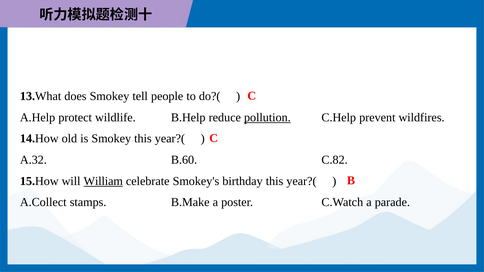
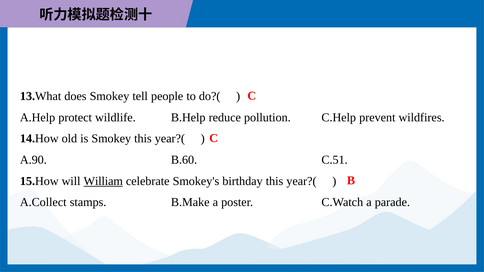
pollution underline: present -> none
A.32: A.32 -> A.90
C.82: C.82 -> C.51
